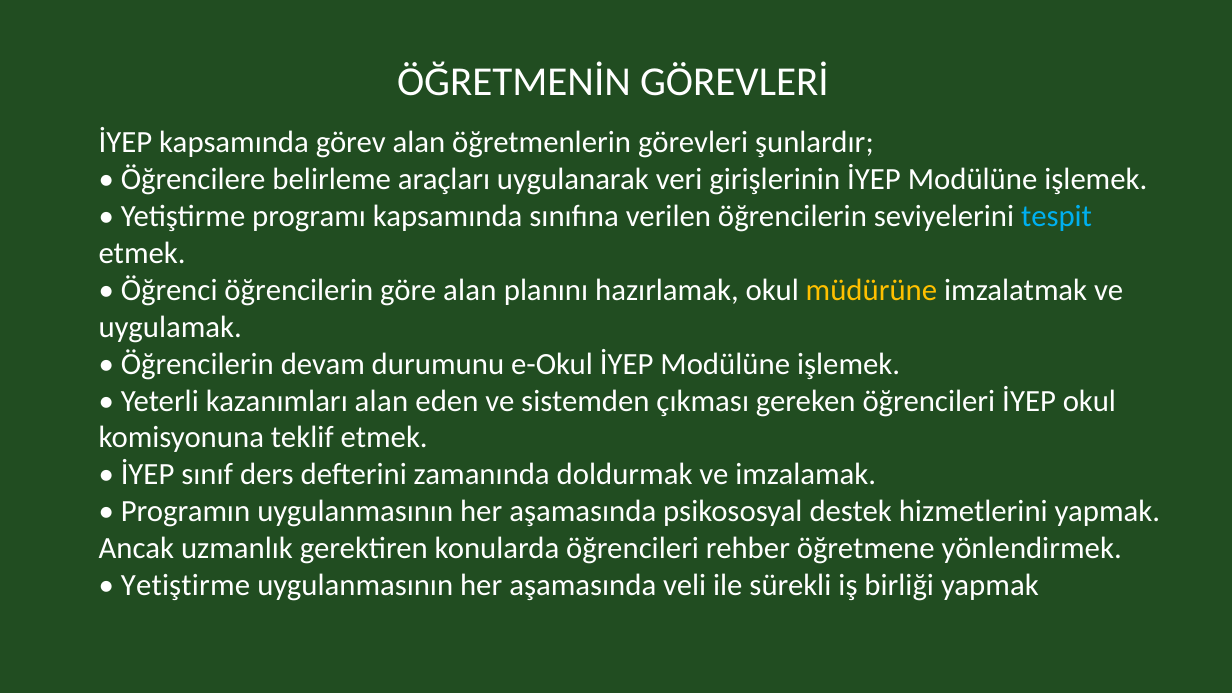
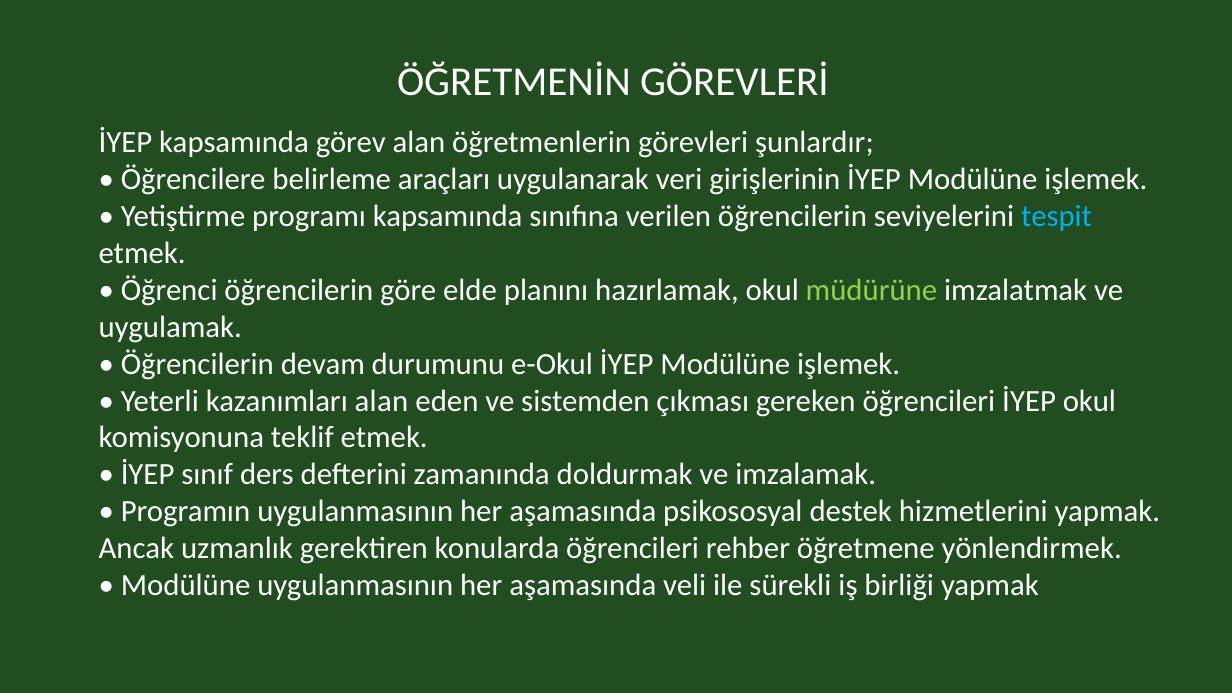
göre alan: alan -> elde
müdürüne colour: yellow -> light green
Yetiştirme at (185, 586): Yetiştirme -> Modülüne
